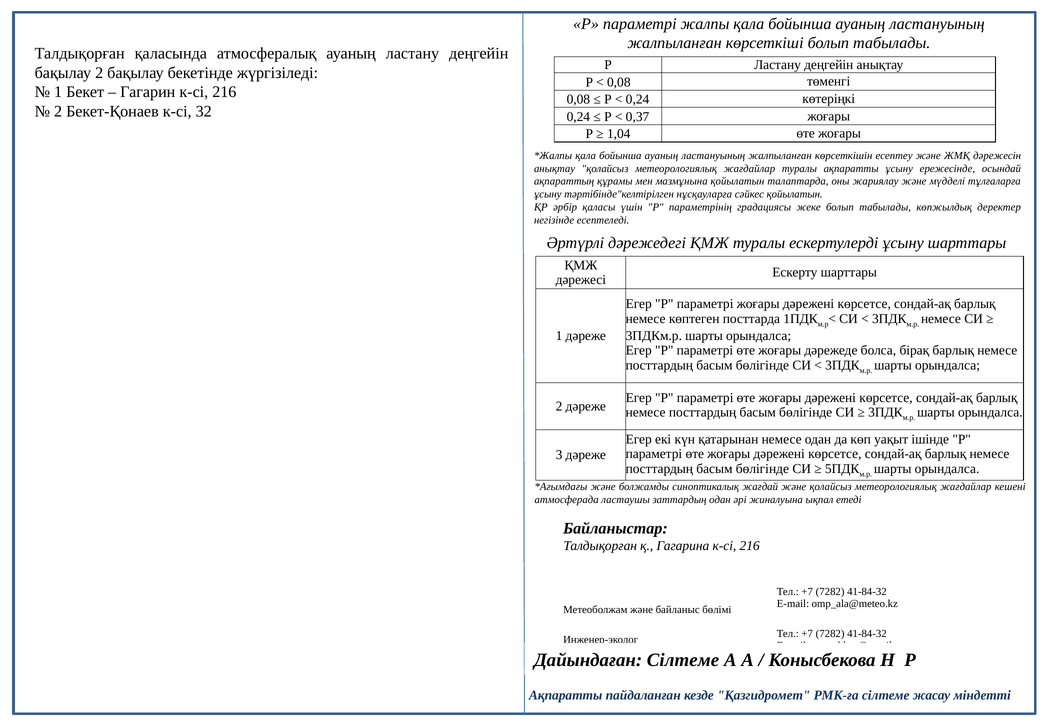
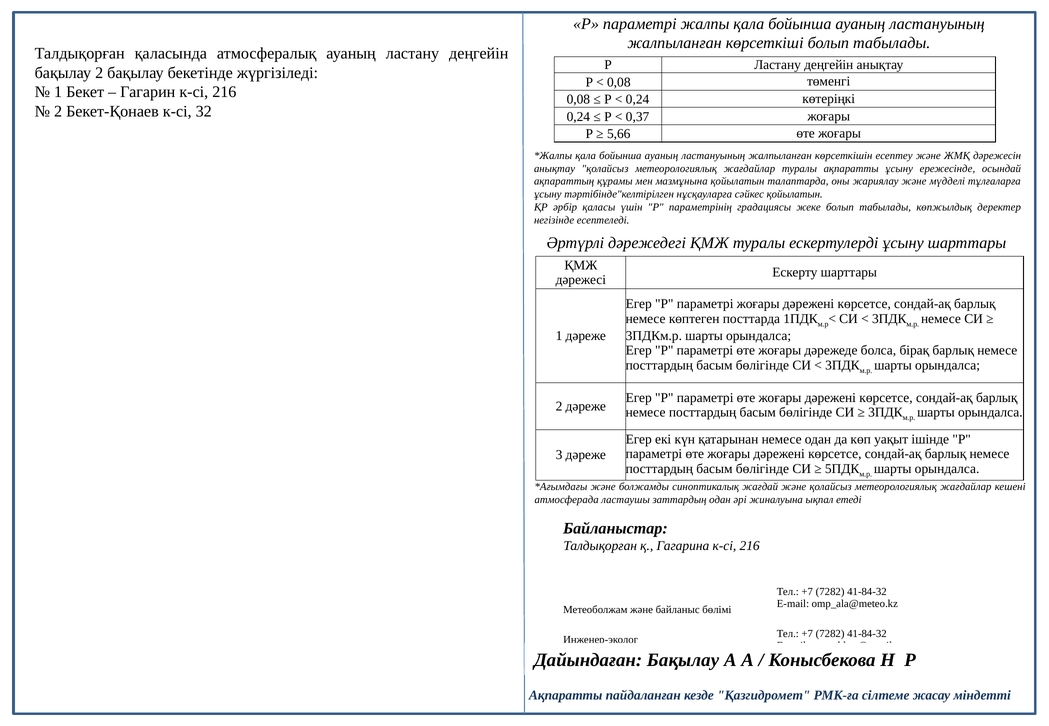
1,04: 1,04 -> 5,66
Дайындаған Сілтеме: Сілтеме -> Бақылау
